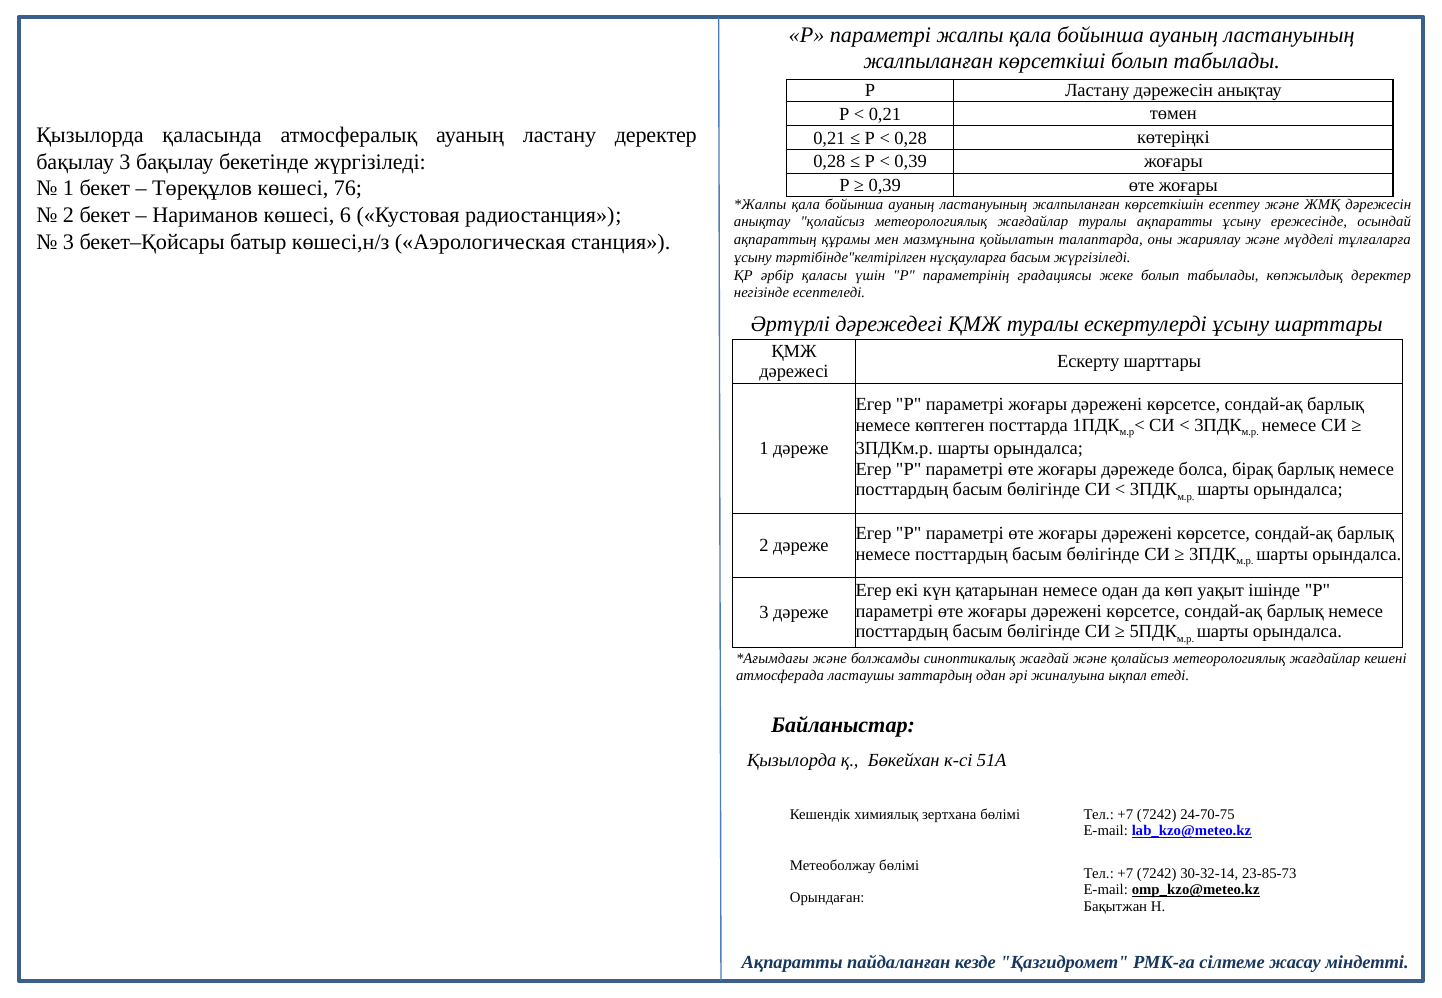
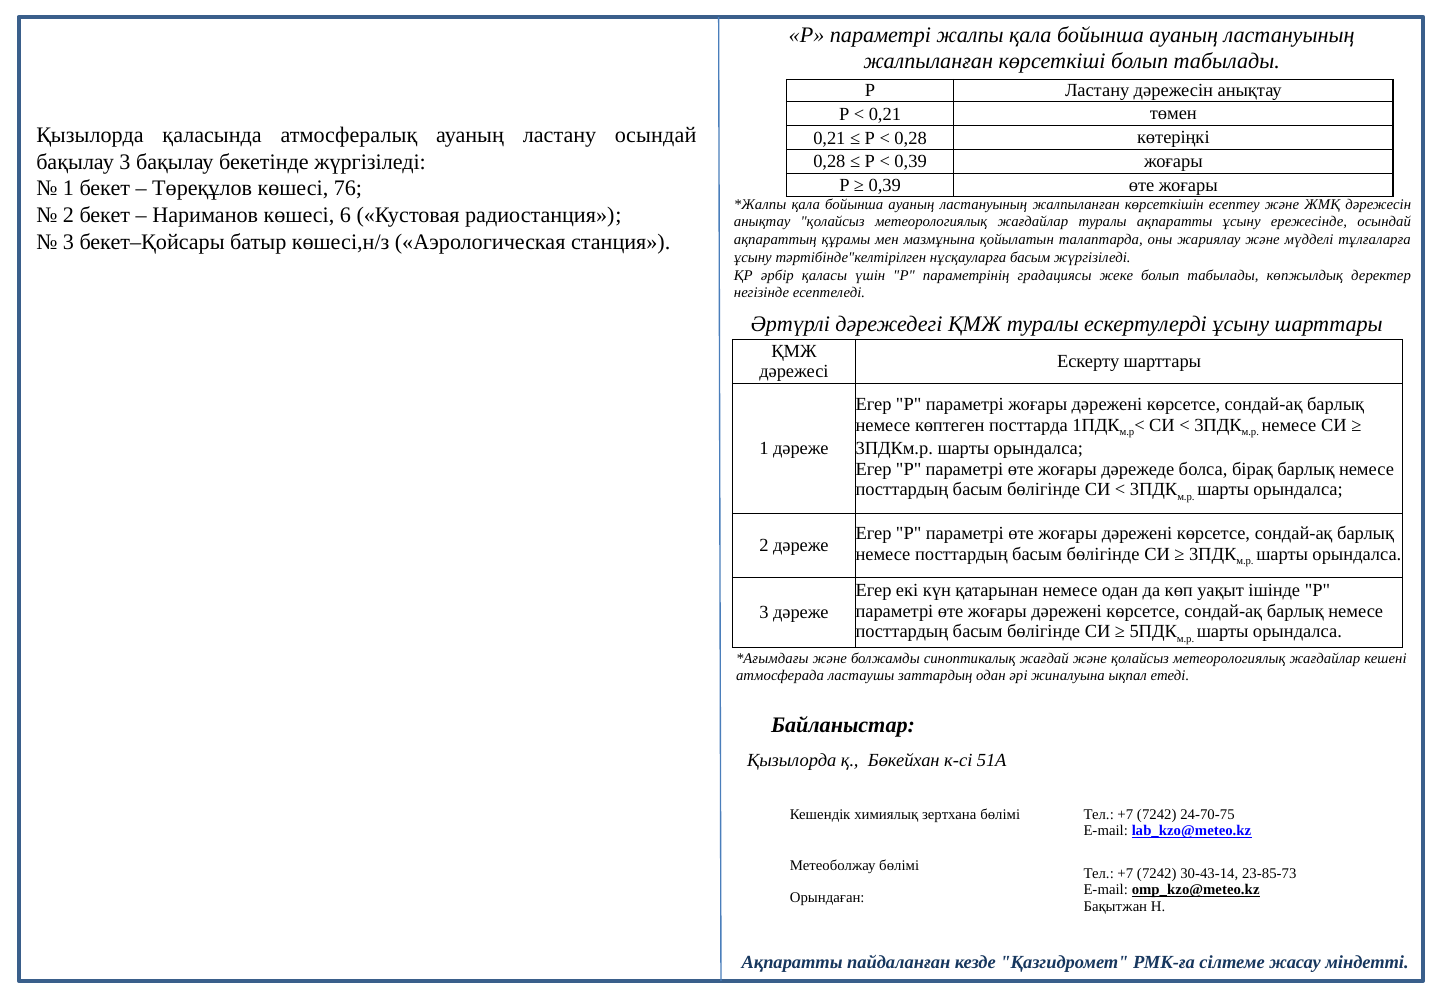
ластану деректер: деректер -> осындай
30-32-14: 30-32-14 -> 30-43-14
